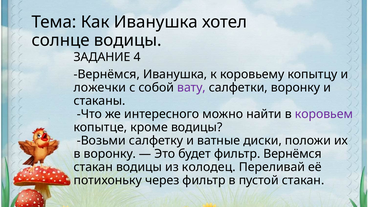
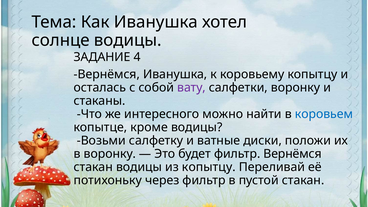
ложечки: ложечки -> осталась
коровьем colour: purple -> blue
из колодец: колодец -> копытцу
